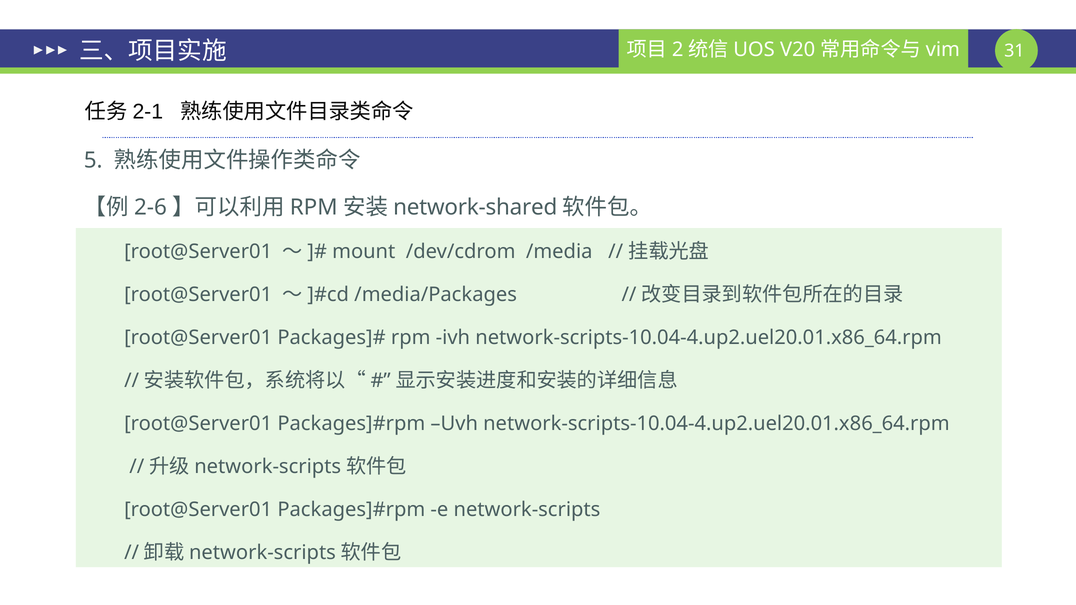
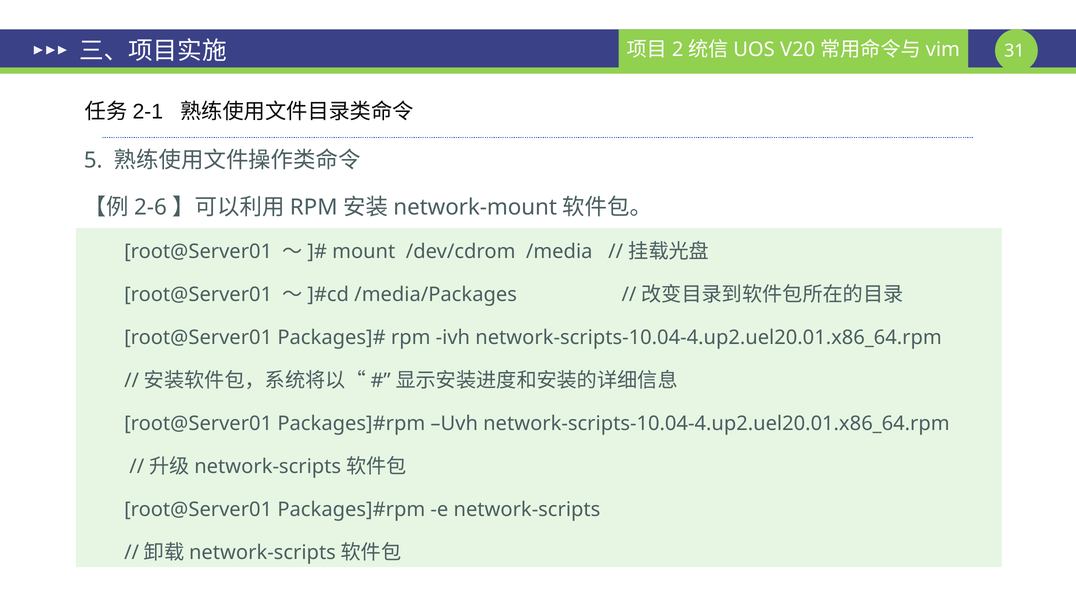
network-shared: network-shared -> network-mount
